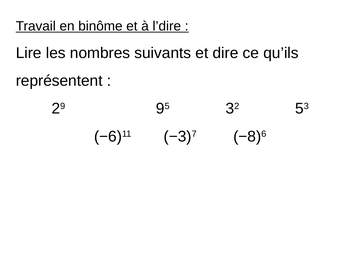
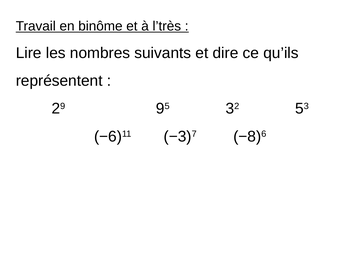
l’dire: l’dire -> l’très
